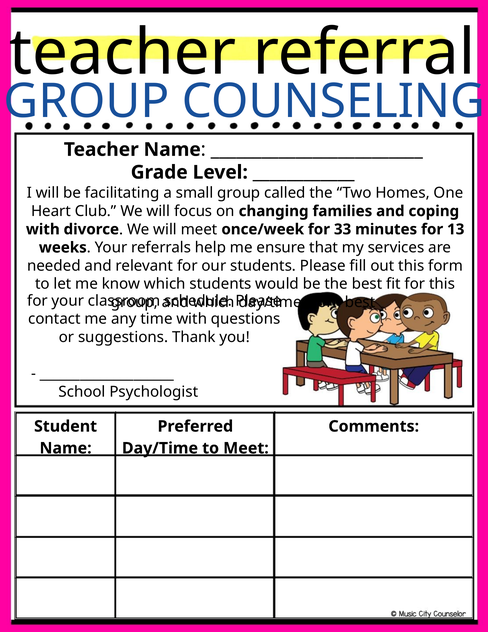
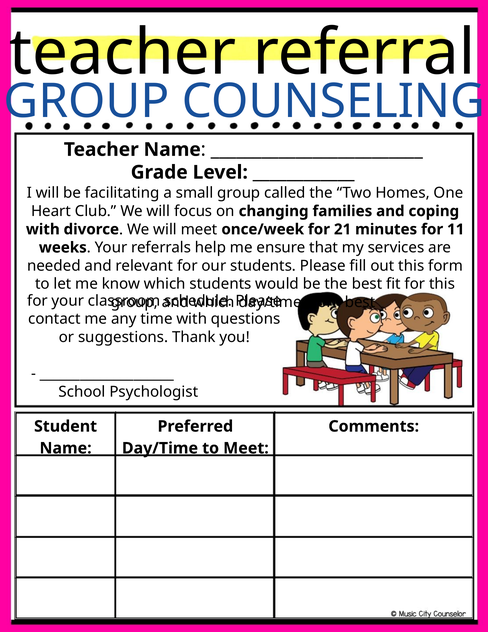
33: 33 -> 21
13: 13 -> 11
